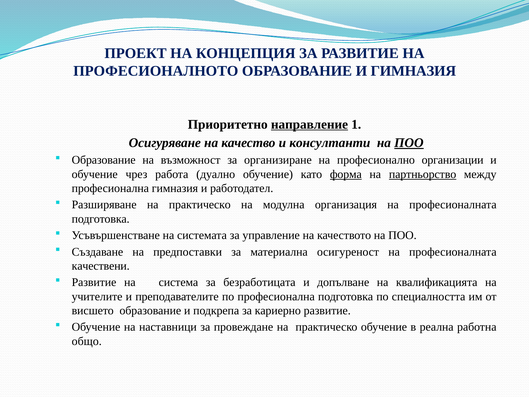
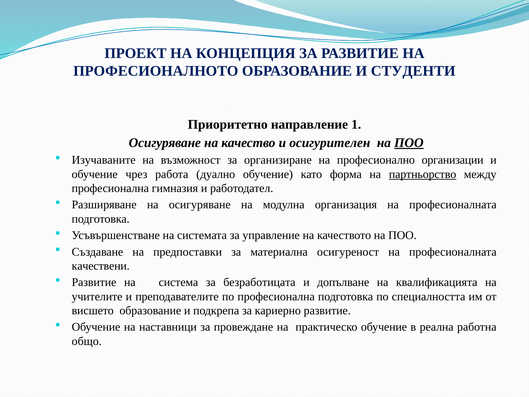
И ГИМНАЗИЯ: ГИМНАЗИЯ -> СТУДЕНТИ
направление underline: present -> none
консултанти: консултанти -> осигурителен
Образование at (104, 160): Образование -> Изучаваните
форма underline: present -> none
Разширяване на практическо: практическо -> осигуряване
